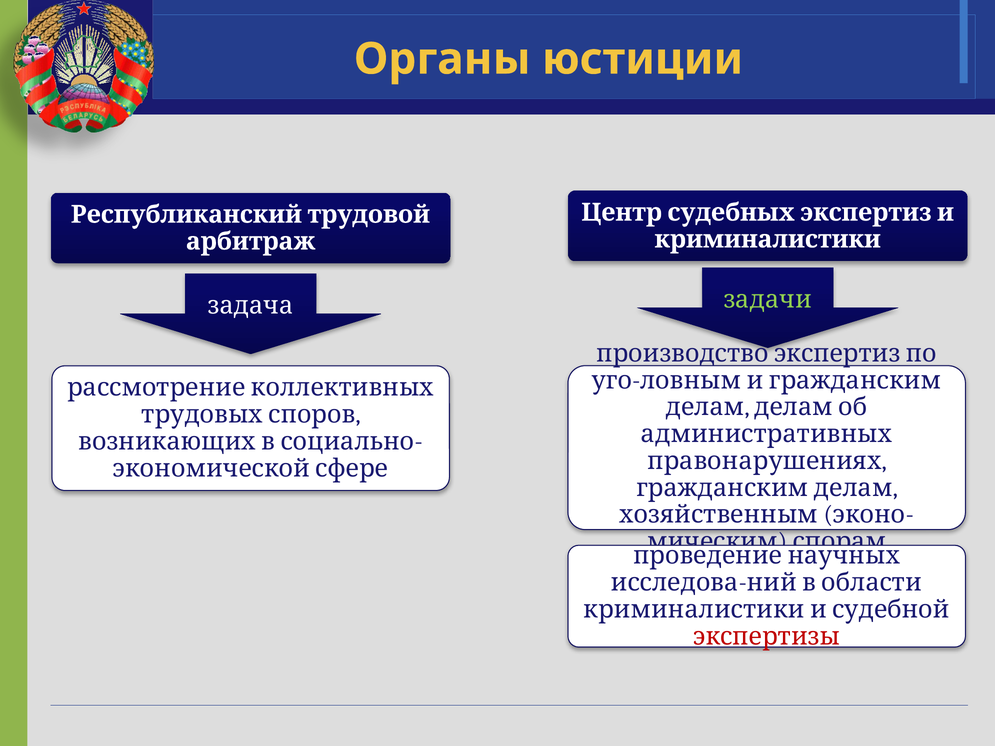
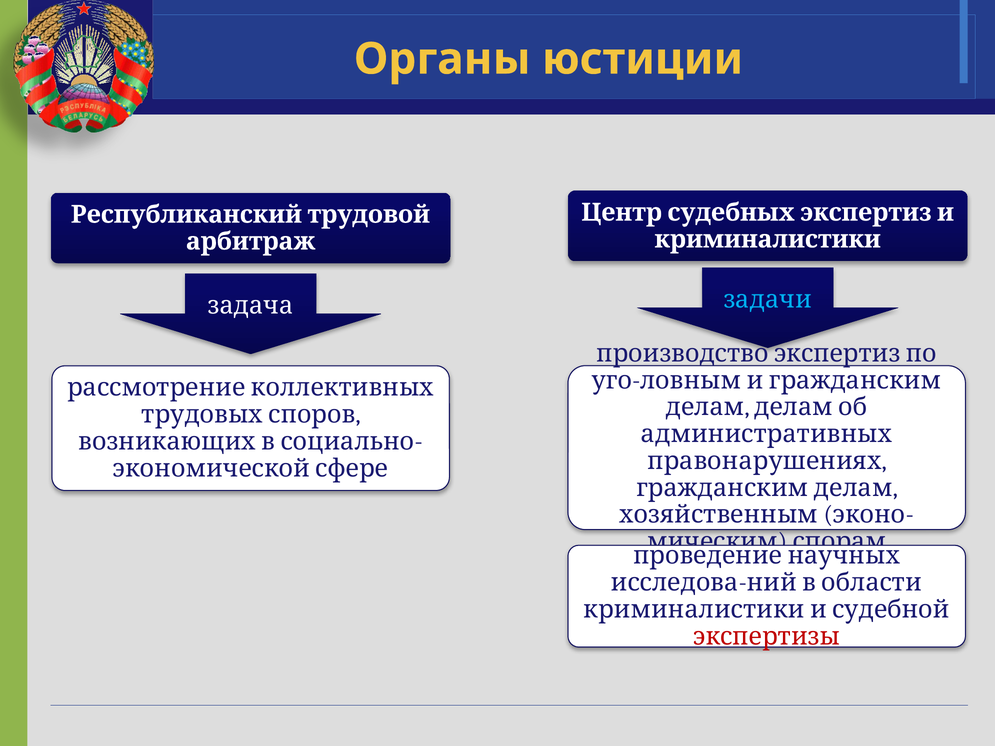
задачи colour: light green -> light blue
